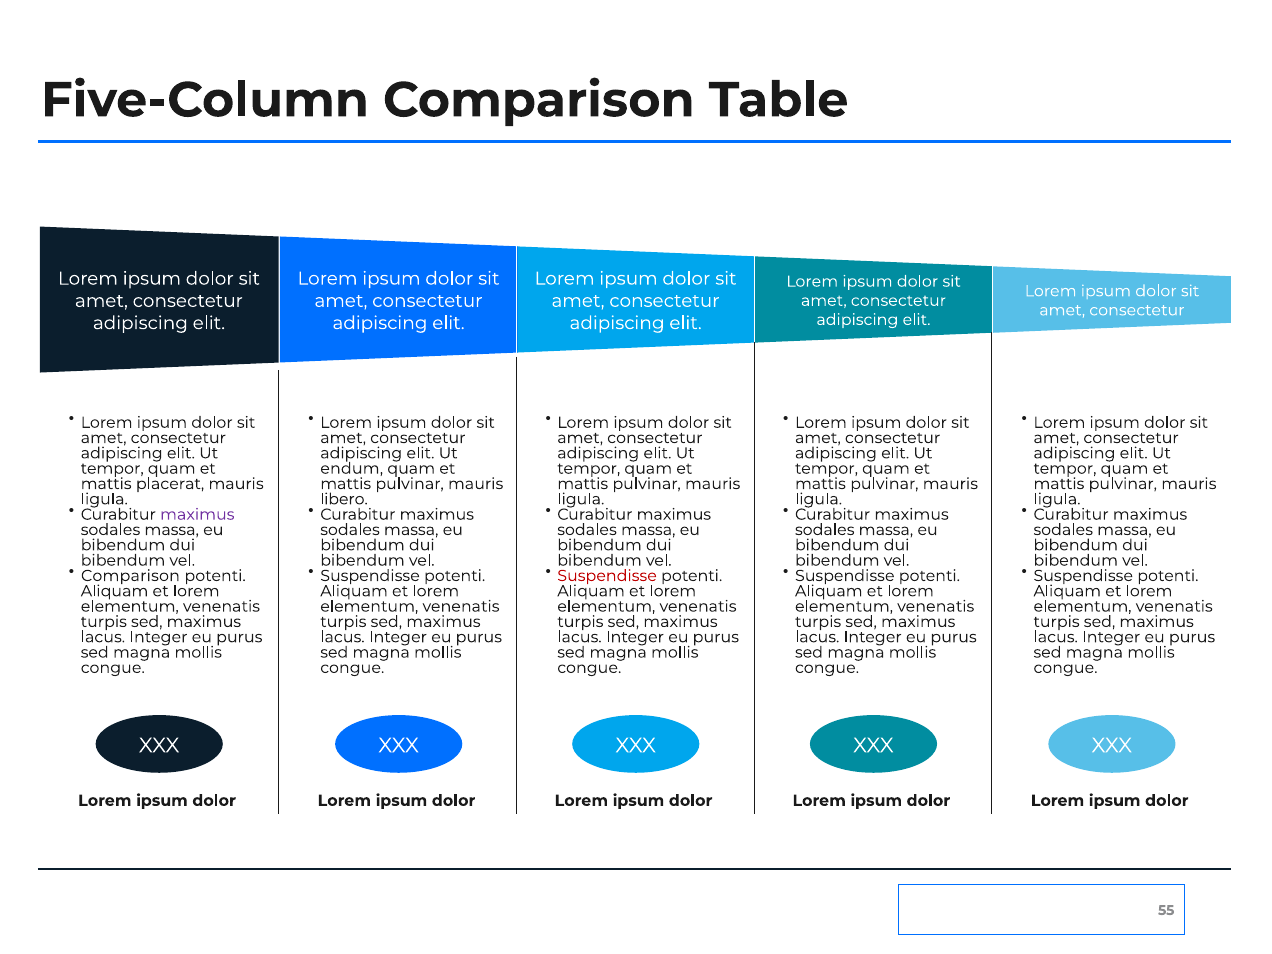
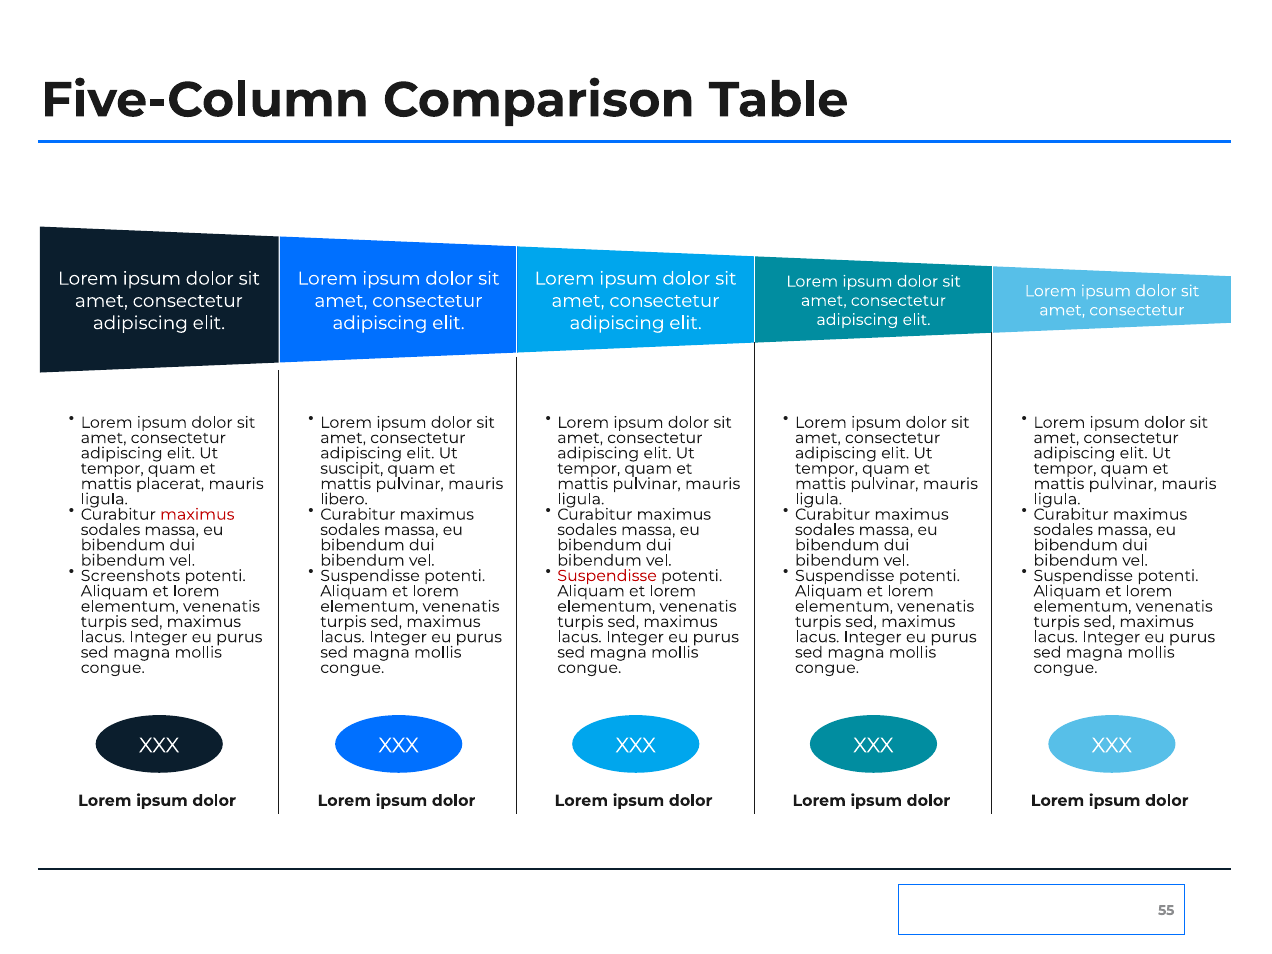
endum: endum -> suscipit
maximus at (197, 514) colour: purple -> red
Comparison at (130, 576): Comparison -> Screenshots
